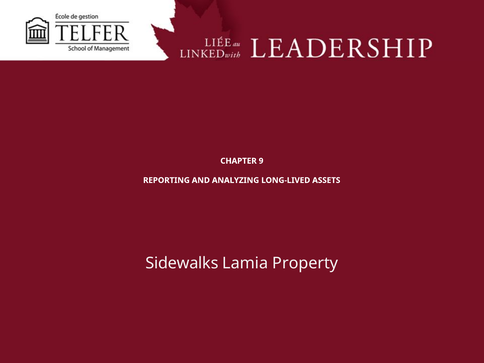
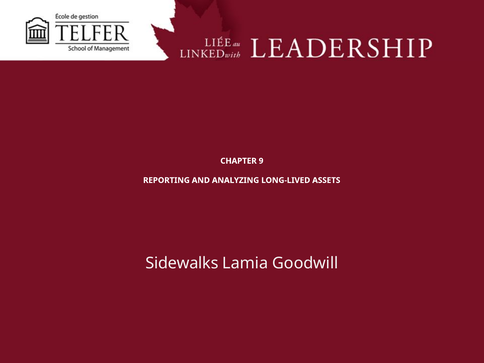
Property: Property -> Goodwill
